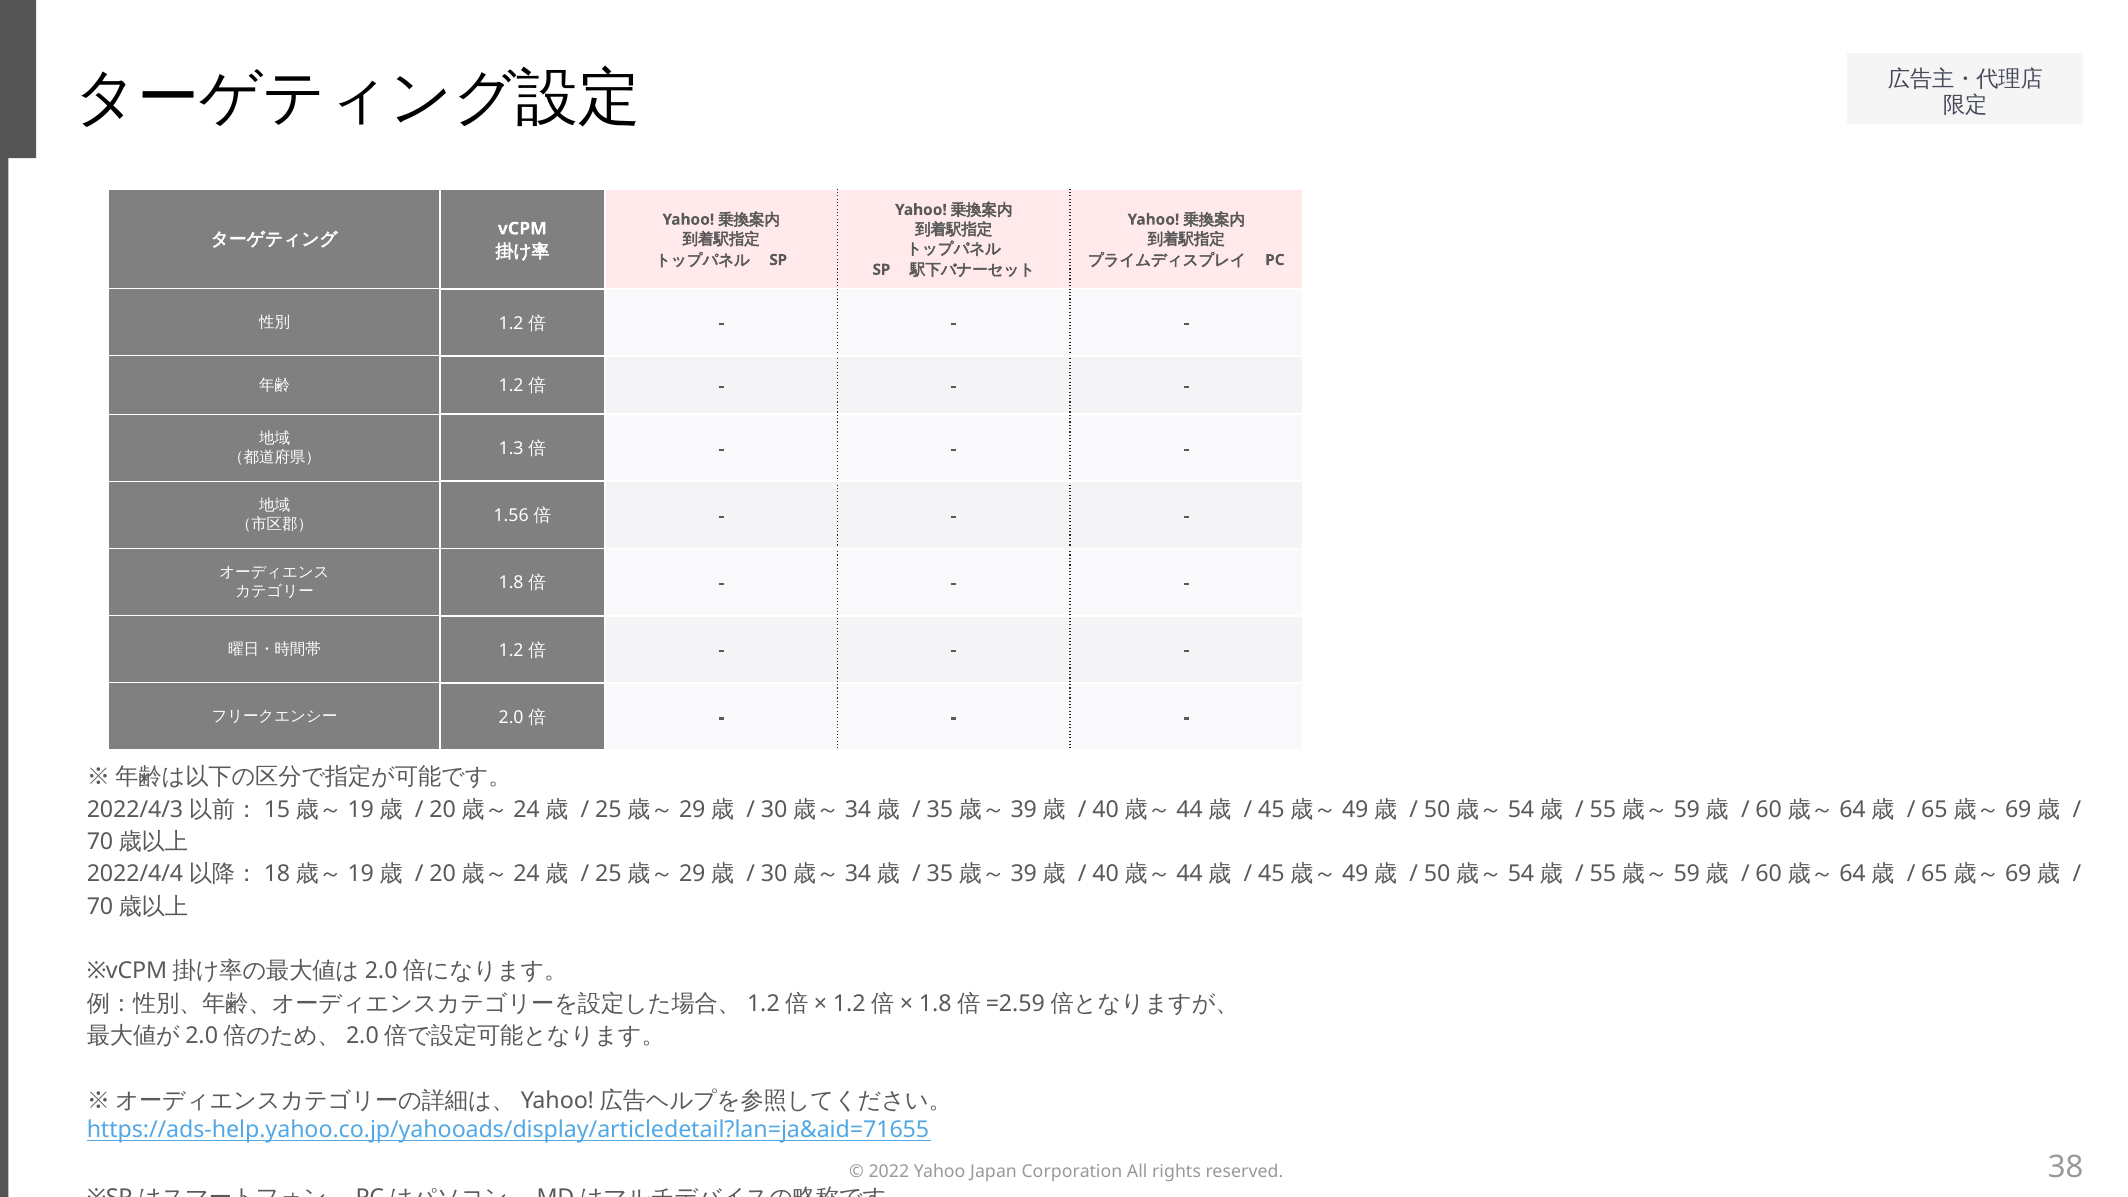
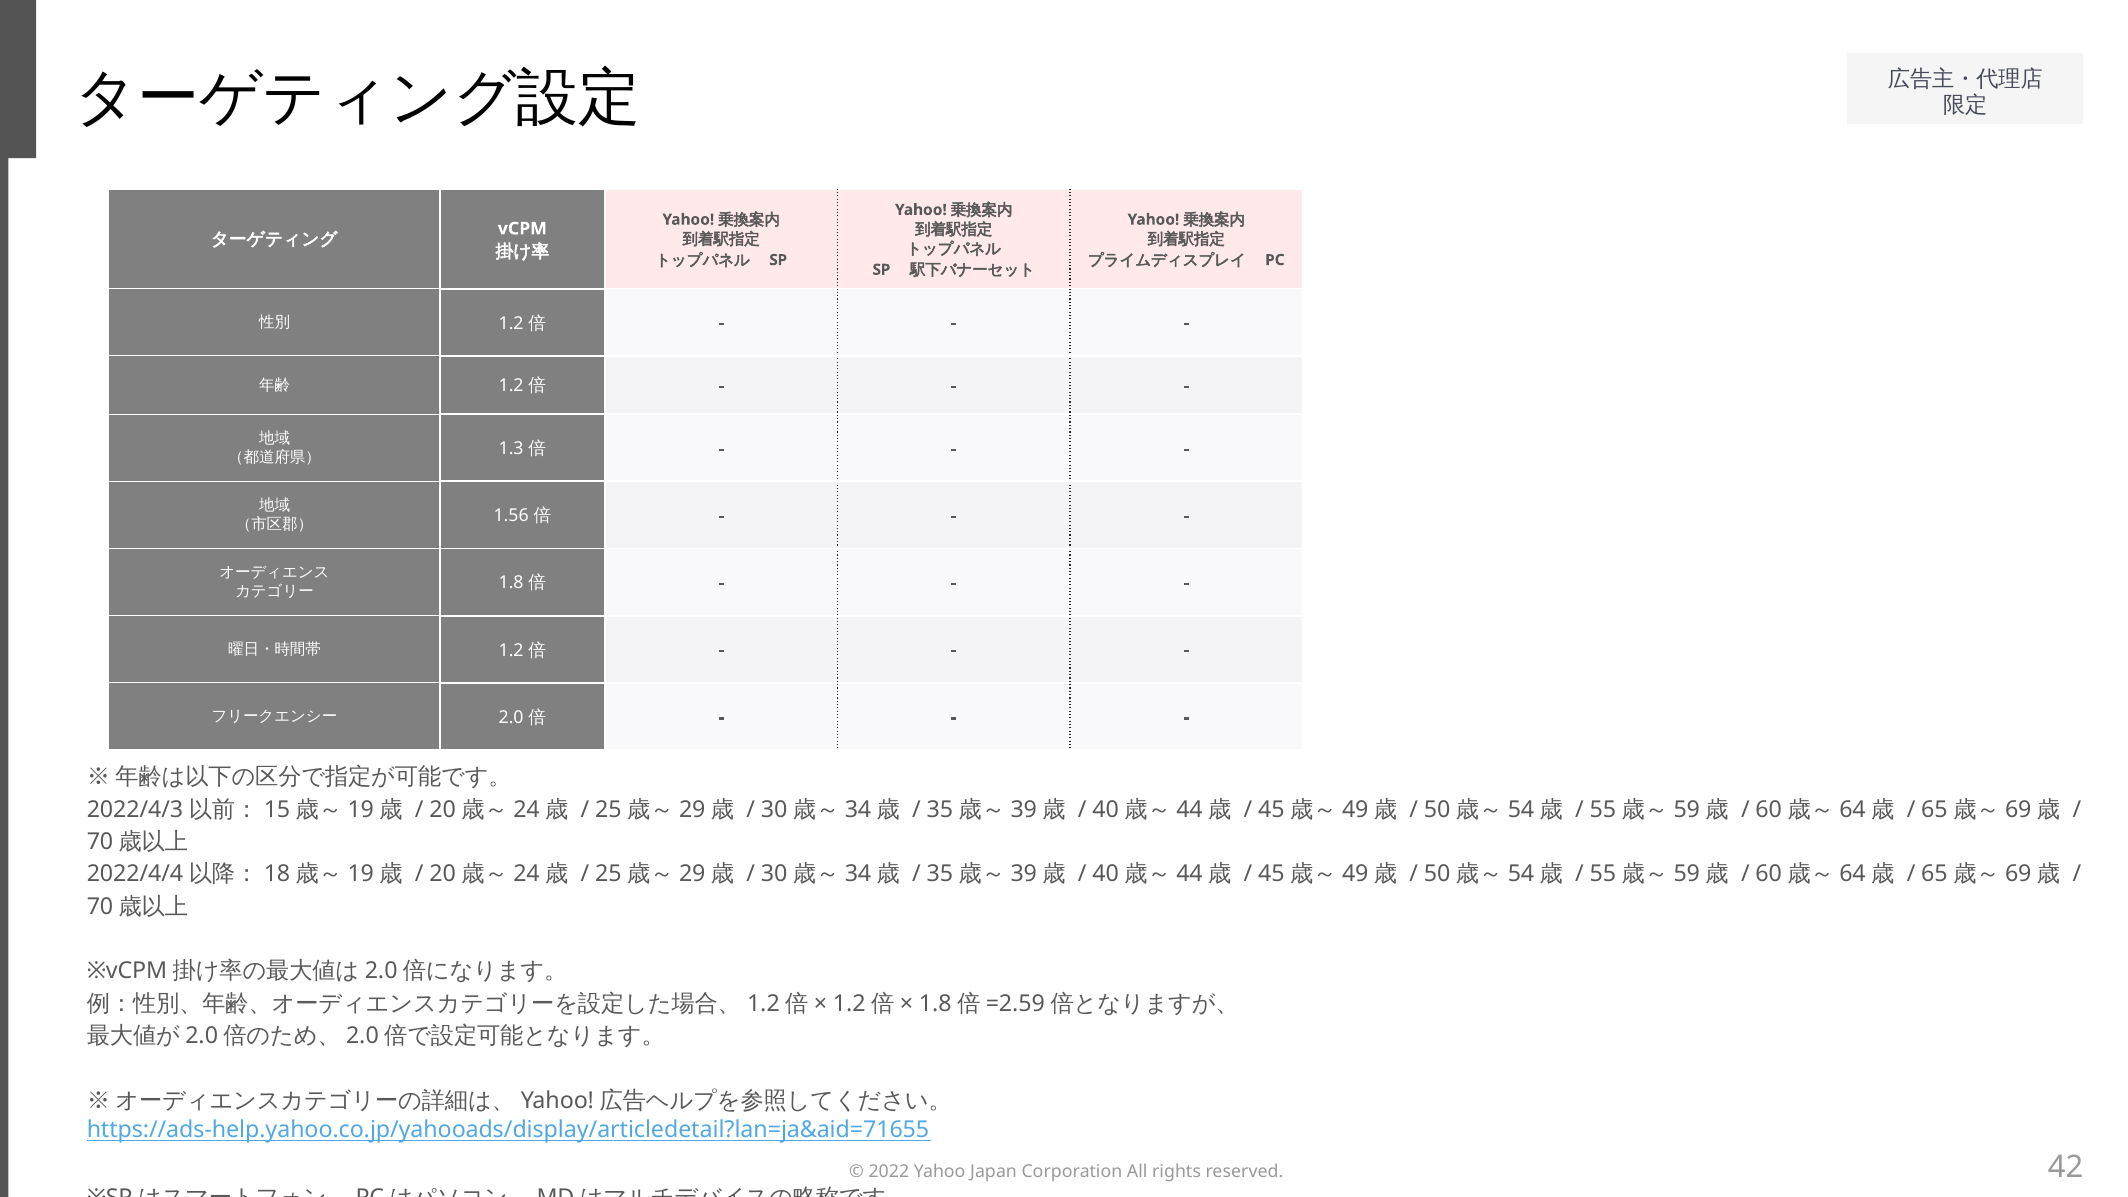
38: 38 -> 42
